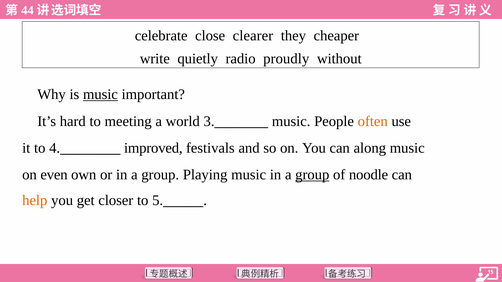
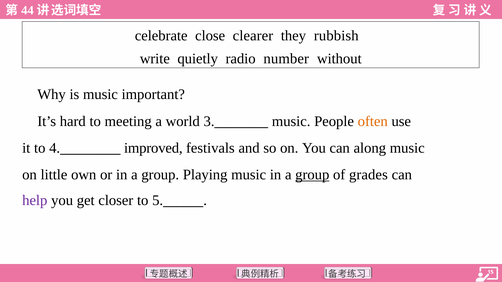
cheaper: cheaper -> rubbish
proudly: proudly -> number
music at (100, 95) underline: present -> none
even: even -> little
noodle: noodle -> grades
help colour: orange -> purple
